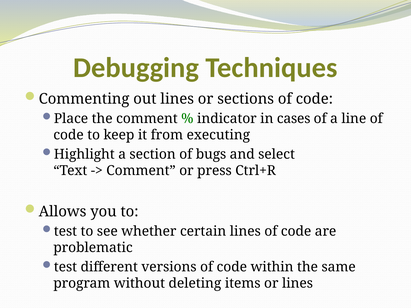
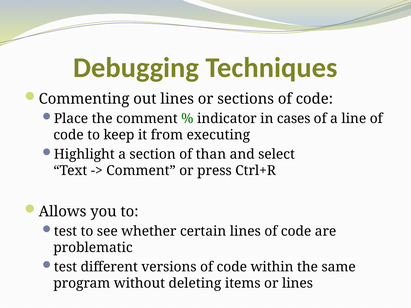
bugs: bugs -> than
